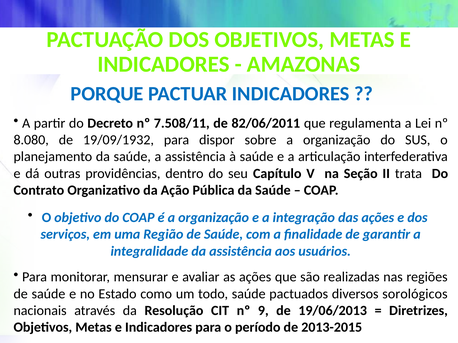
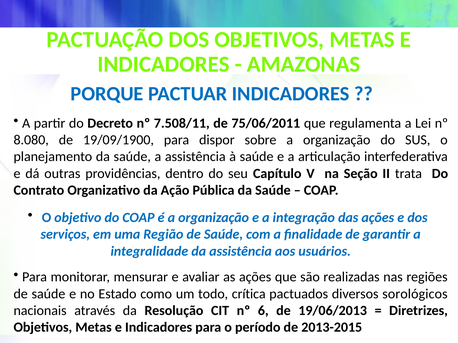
82/06/2011: 82/06/2011 -> 75/06/2011
19/09/1932: 19/09/1932 -> 19/09/1900
todo saúde: saúde -> crítica
9: 9 -> 6
